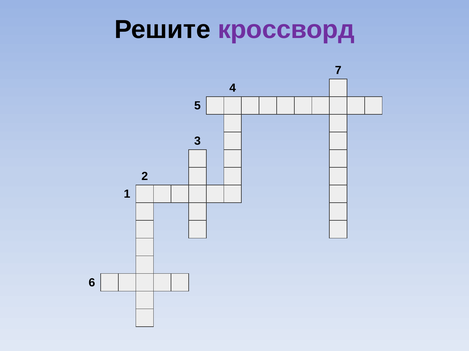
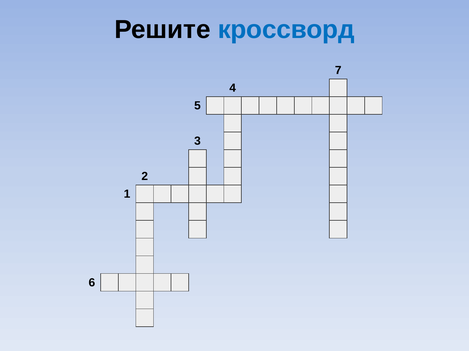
кроссворд colour: purple -> blue
